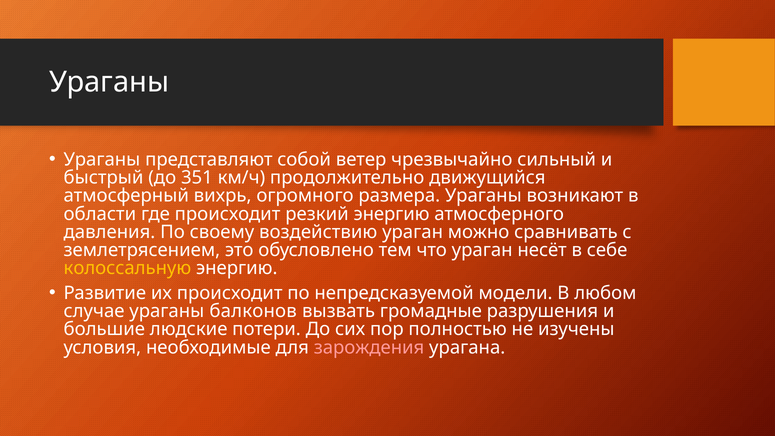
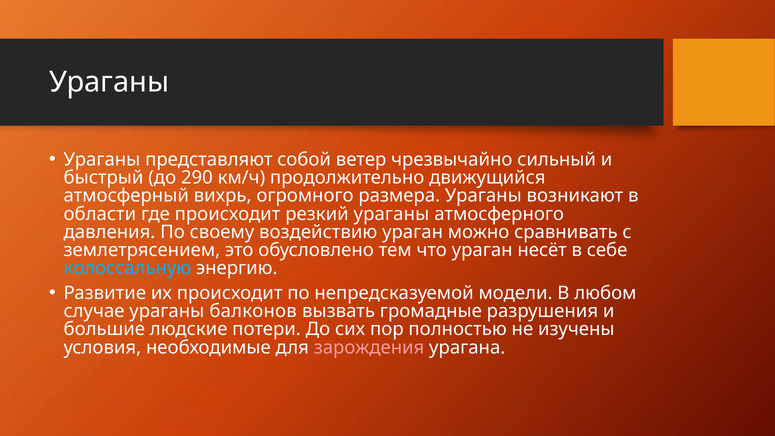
351: 351 -> 290
резкий энергию: энергию -> ураганы
колоссальную colour: yellow -> light blue
